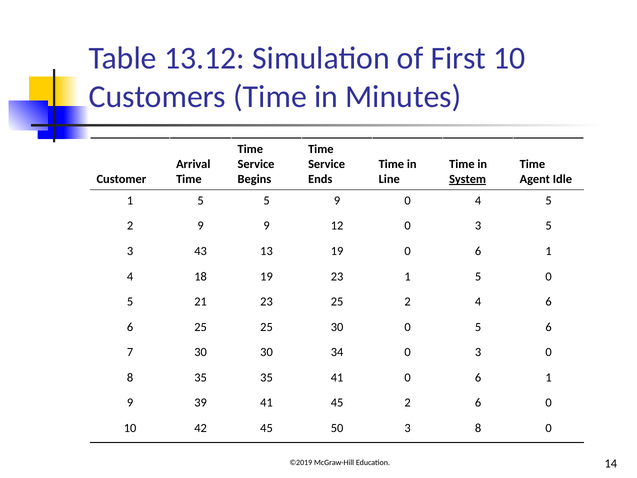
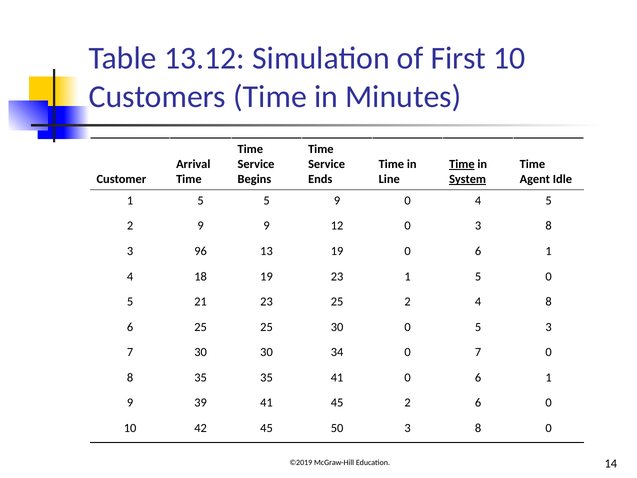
Time at (462, 164) underline: none -> present
0 3 5: 5 -> 8
43: 43 -> 96
4 6: 6 -> 8
5 6: 6 -> 3
34 0 3: 3 -> 7
